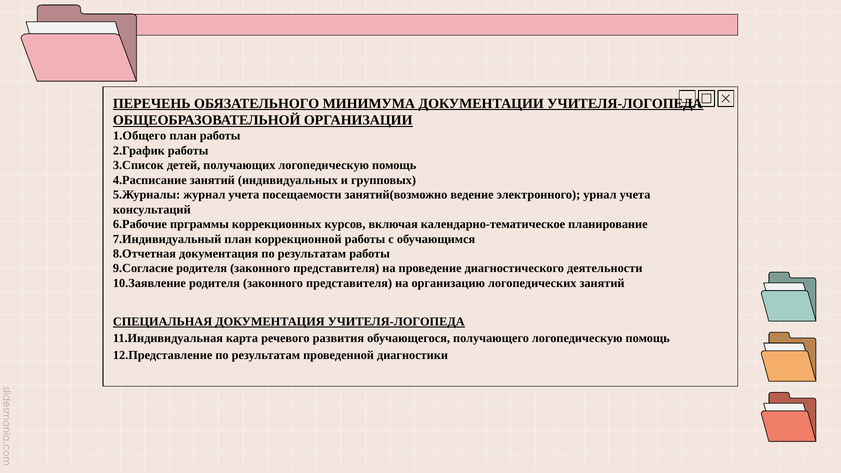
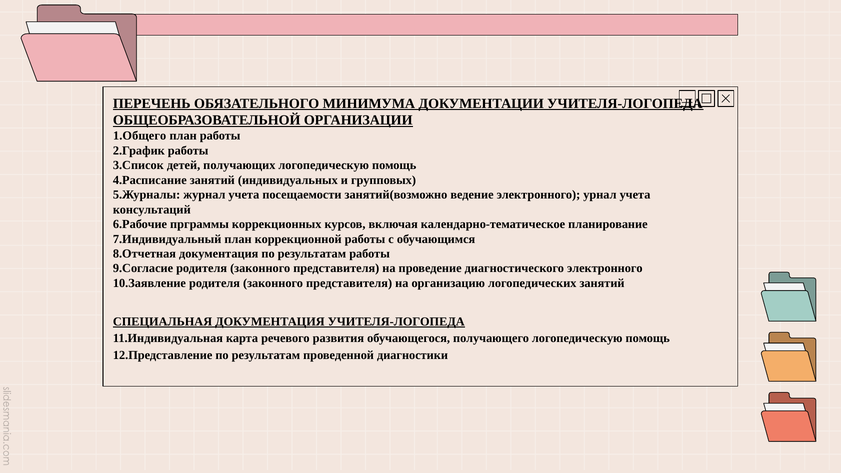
диагностического деятельности: деятельности -> электронного
